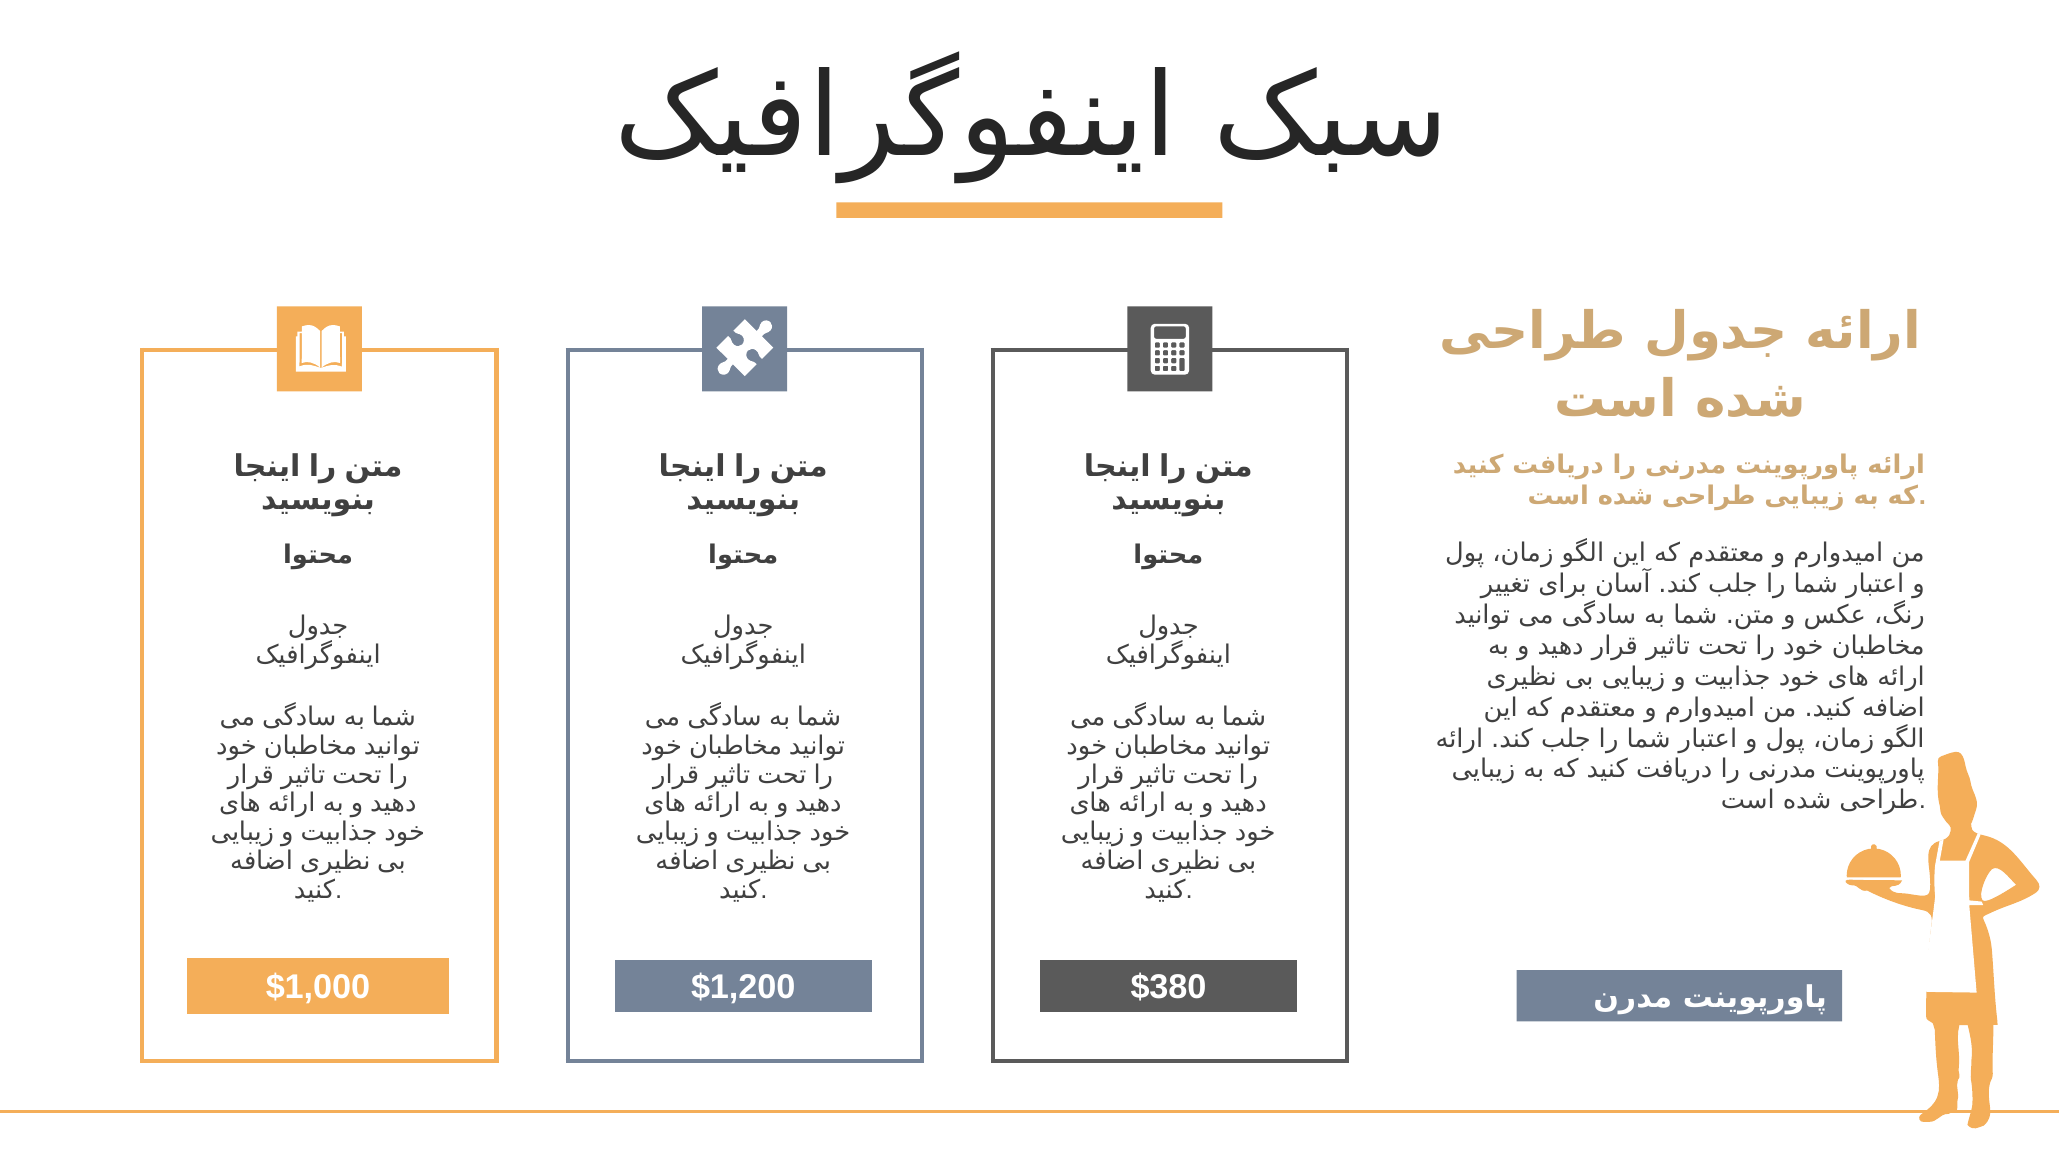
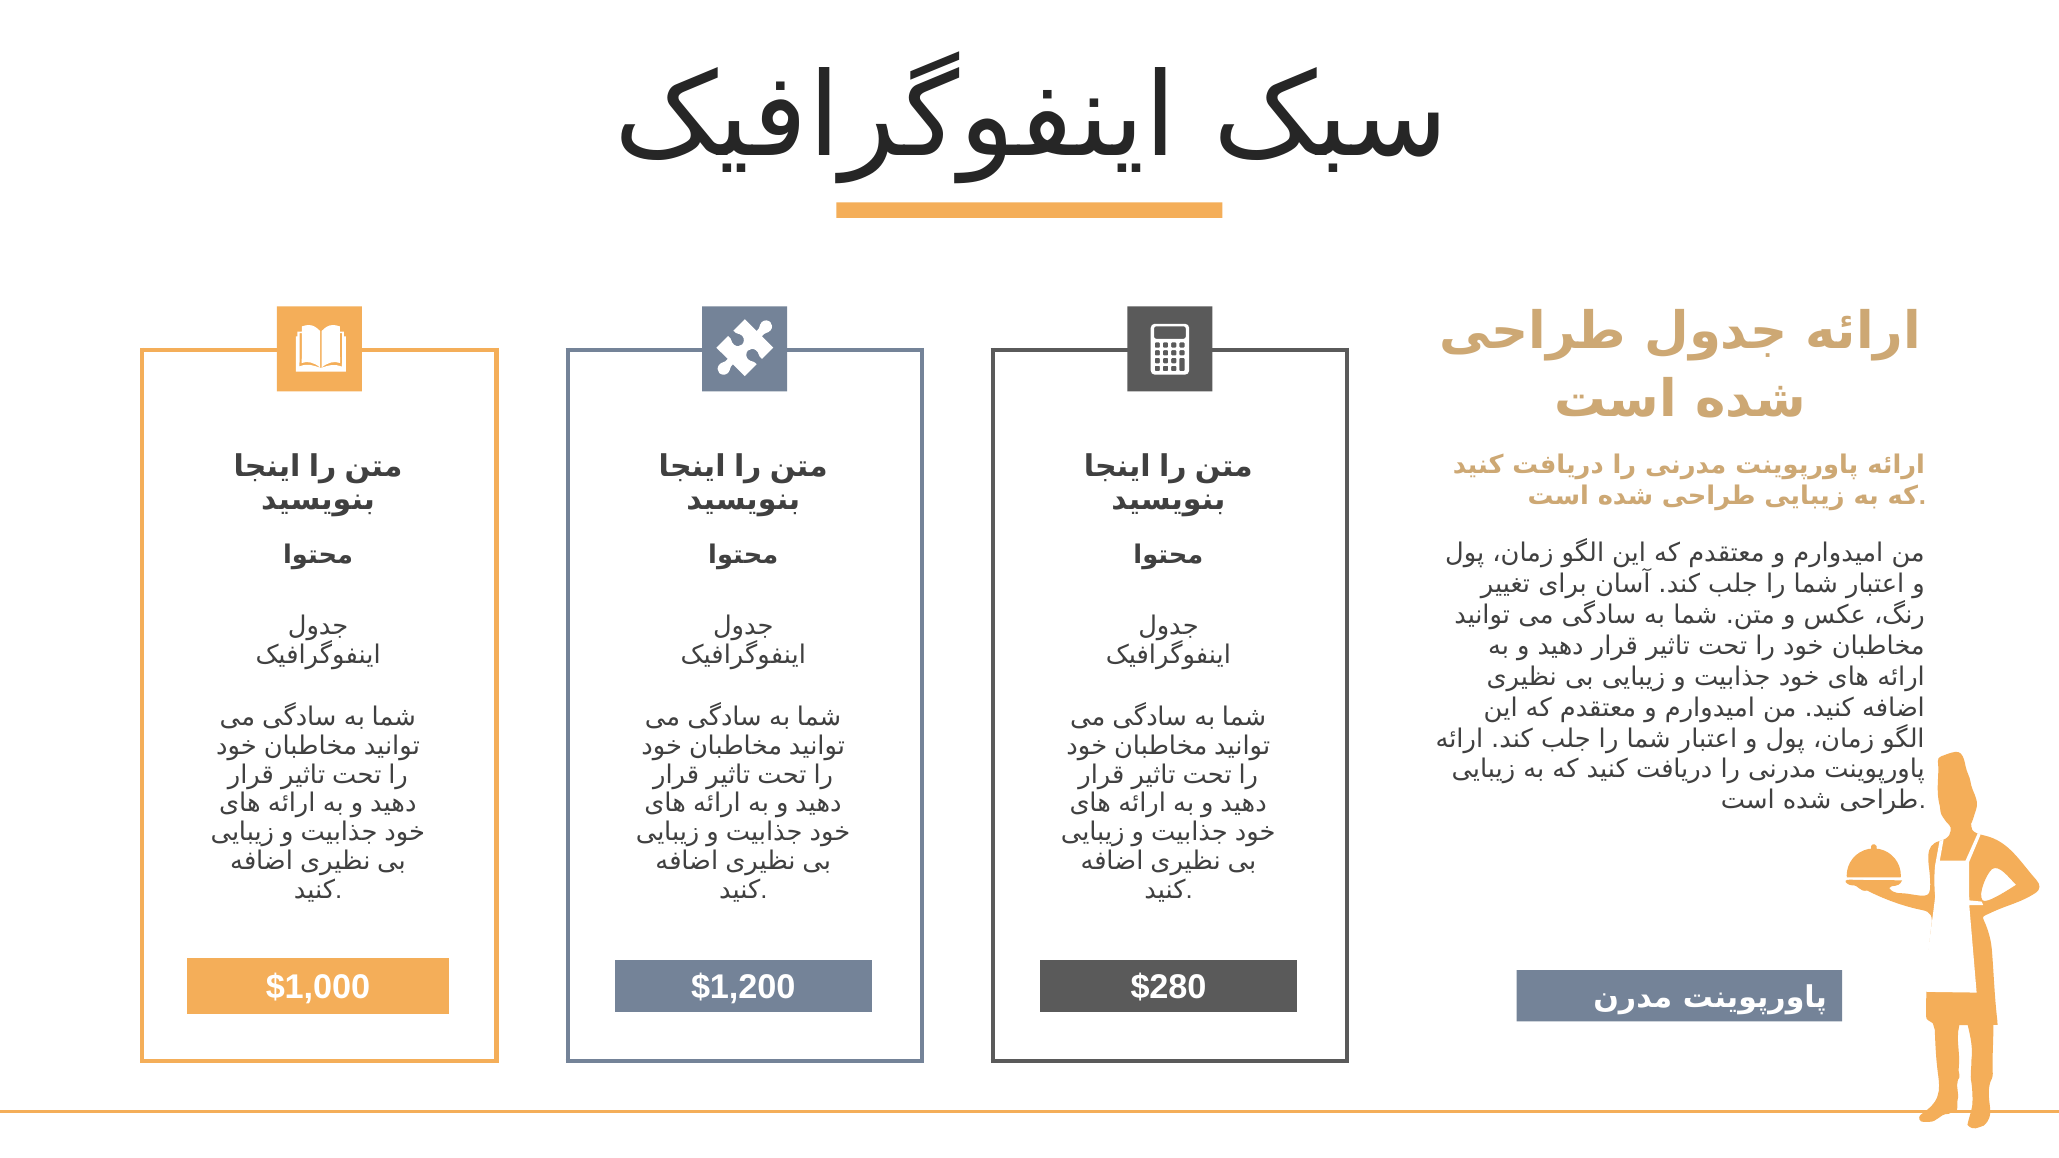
$380: $380 -> $280
